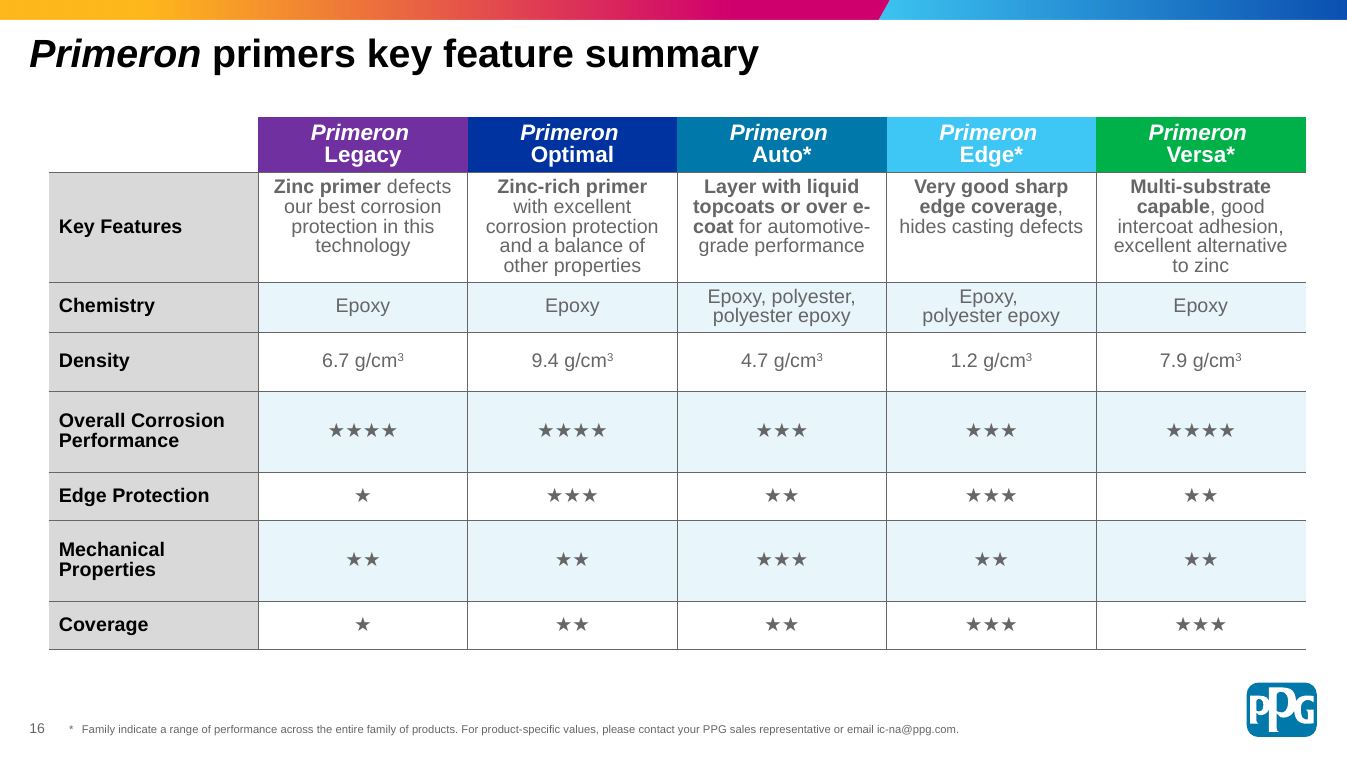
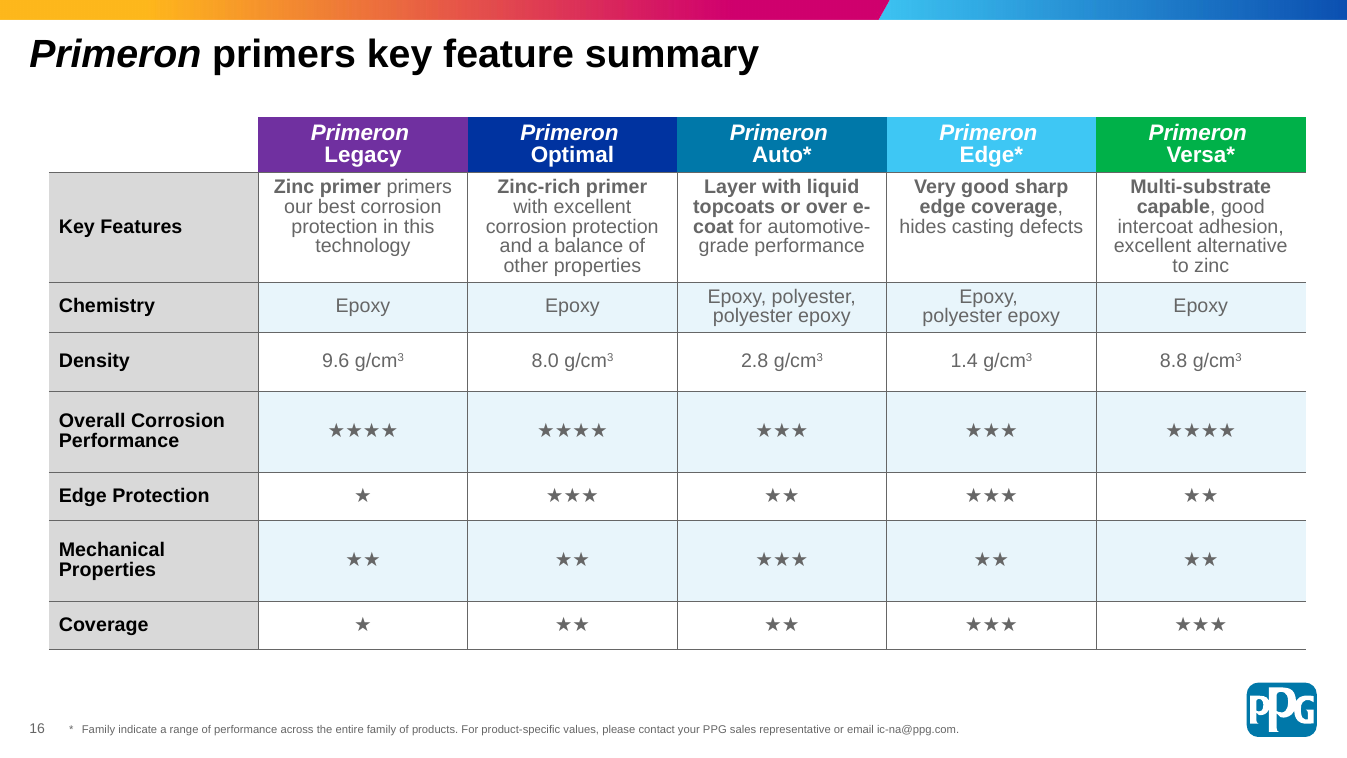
primer defects: defects -> primers
6.7: 6.7 -> 9.6
9.4: 9.4 -> 8.0
4.7: 4.7 -> 2.8
1.2: 1.2 -> 1.4
7.9: 7.9 -> 8.8
